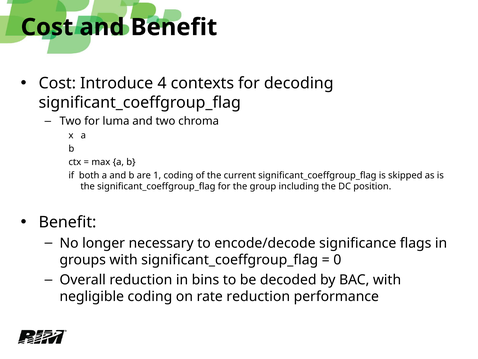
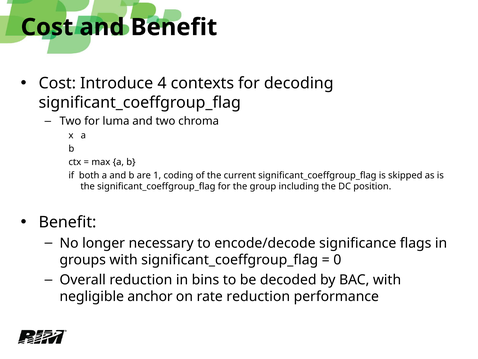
negligible coding: coding -> anchor
